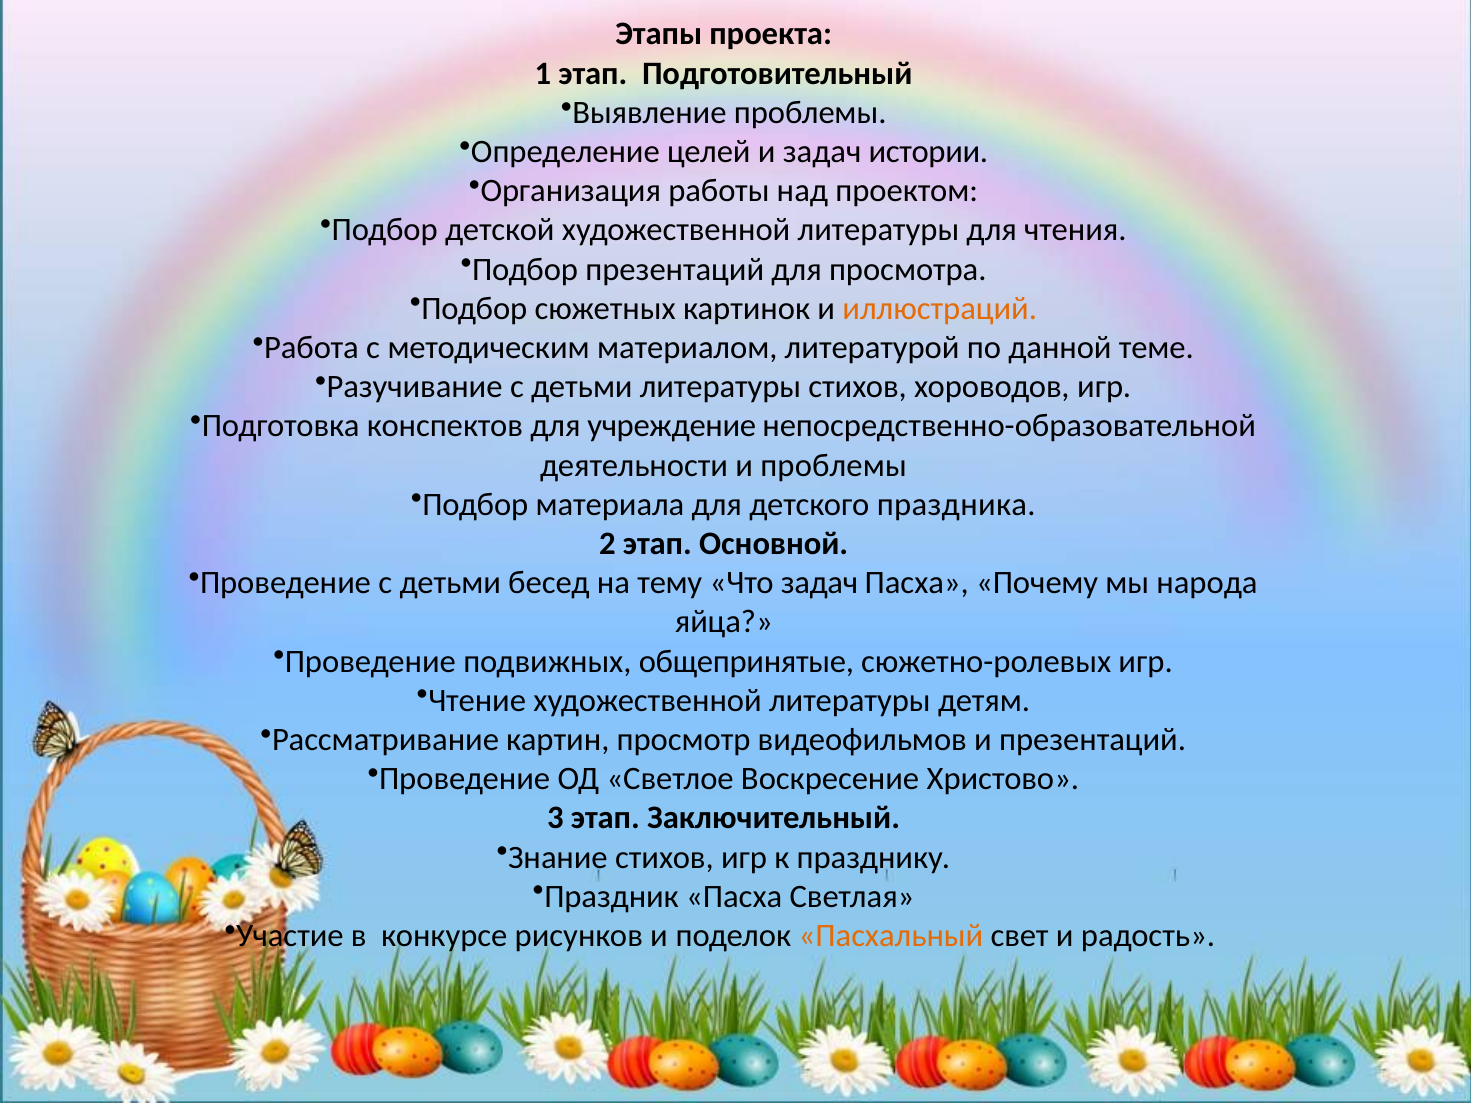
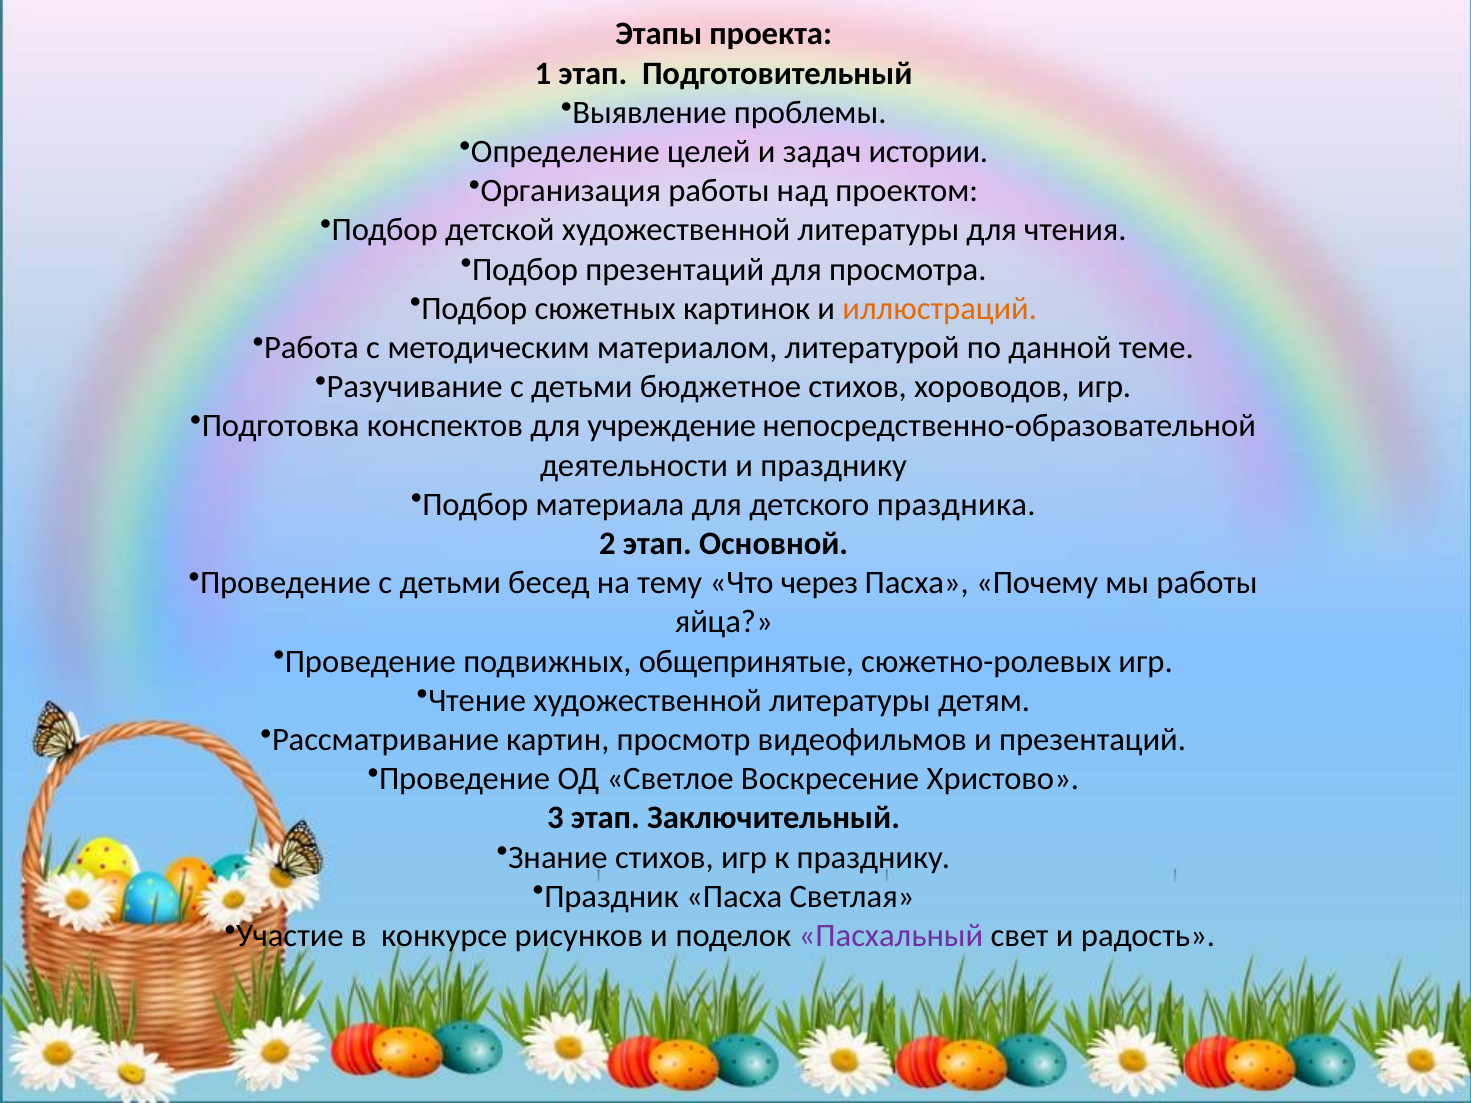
детьми литературы: литературы -> бюджетное
и проблемы: проблемы -> празднику
Что задач: задач -> через
мы народа: народа -> работы
Пасхальный colour: orange -> purple
